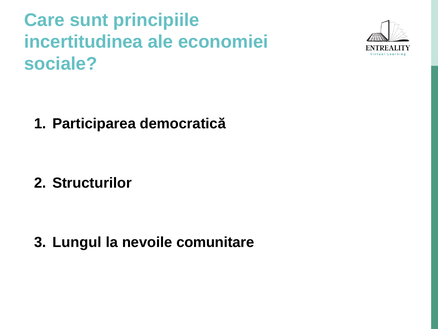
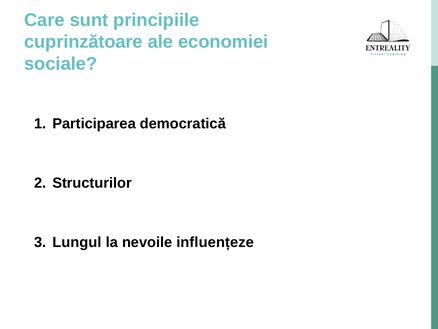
incertitudinea: incertitudinea -> cuprinzătoare
comunitare: comunitare -> influențeze
